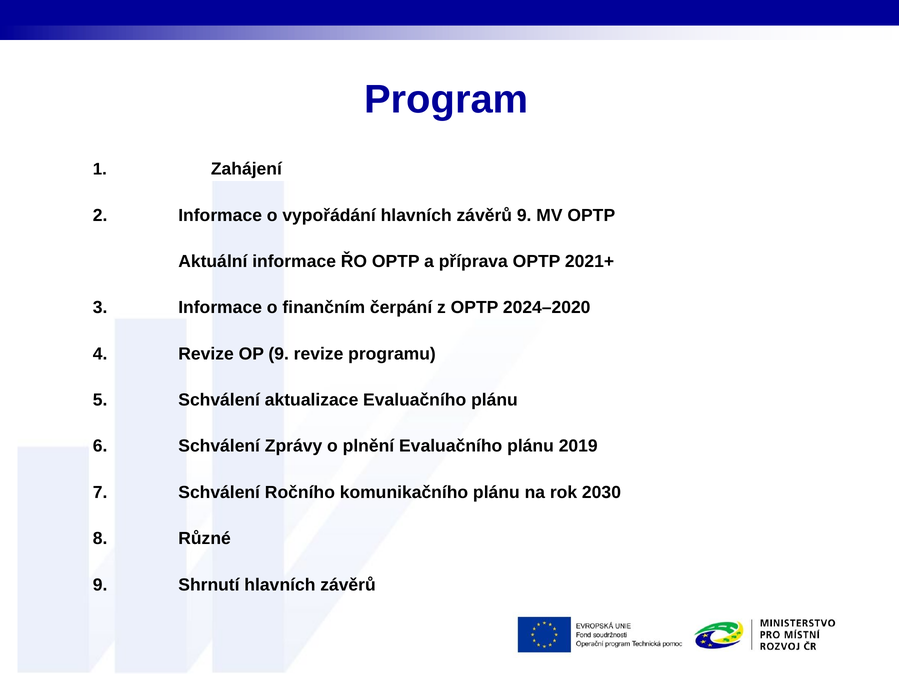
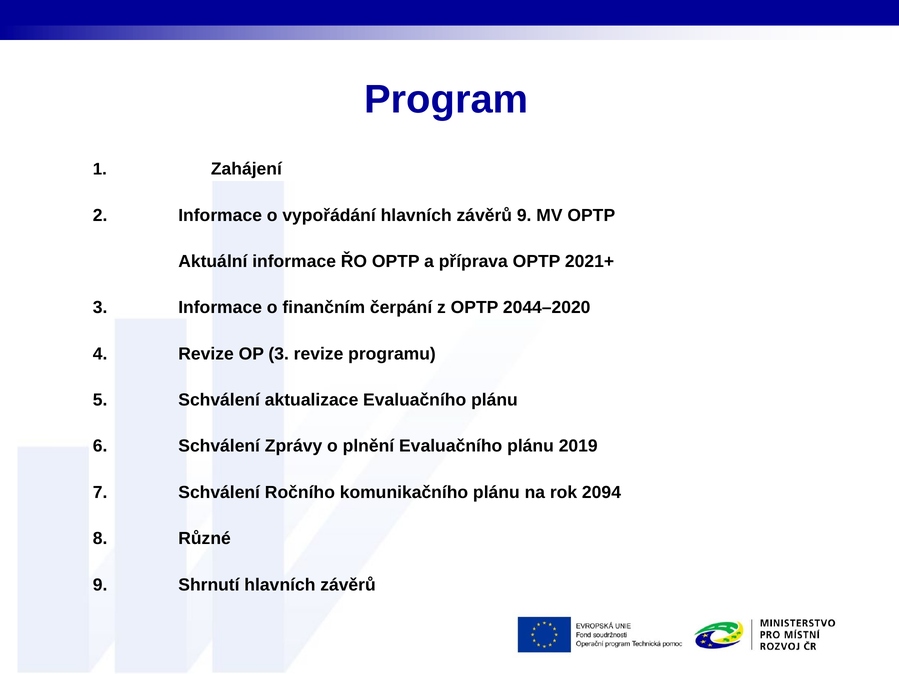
2024–2020: 2024–2020 -> 2044–2020
OP 9: 9 -> 3
2030: 2030 -> 2094
